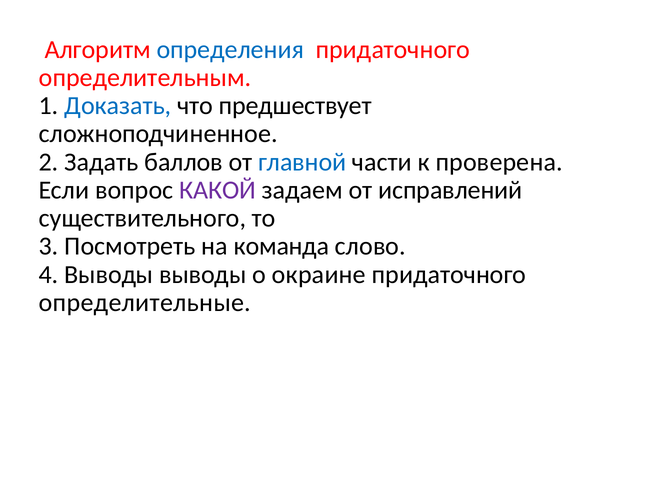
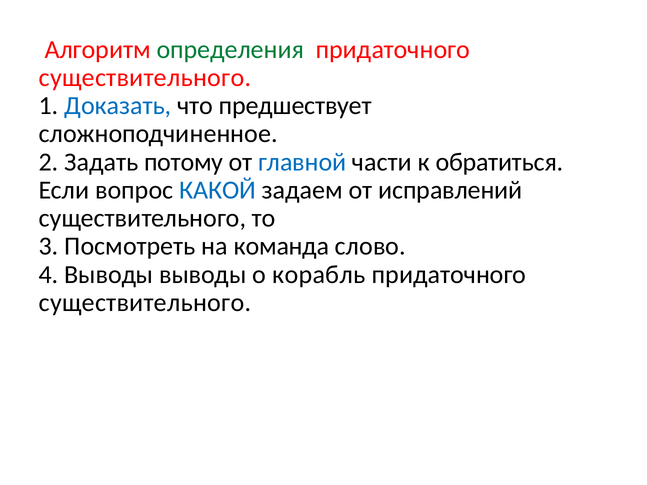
определения colour: blue -> green
определительным at (145, 78): определительным -> существительного
баллов: баллов -> потому
проверена: проверена -> обратиться
КАКОЙ colour: purple -> blue
окраине: окраине -> корабль
определительные at (145, 303): определительные -> существительного
